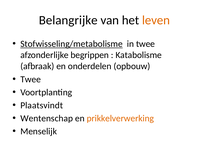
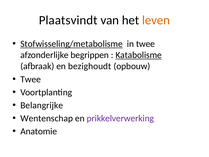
Belangrijke: Belangrijke -> Plaatsvindt
Katabolisme underline: none -> present
onderdelen: onderdelen -> bezighoudt
Plaatsvindt: Plaatsvindt -> Belangrijke
prikkelverwerking colour: orange -> purple
Menselijk: Menselijk -> Anatomie
